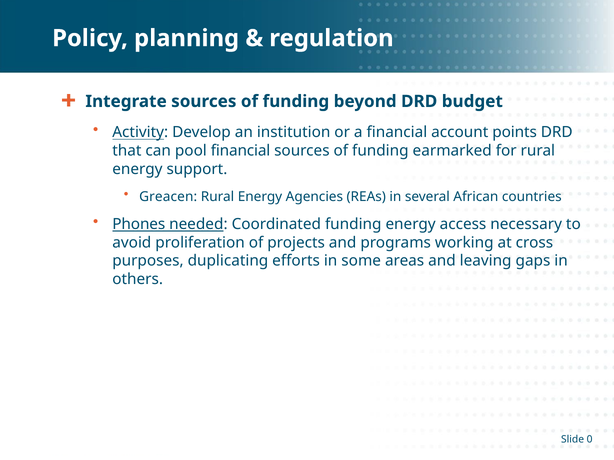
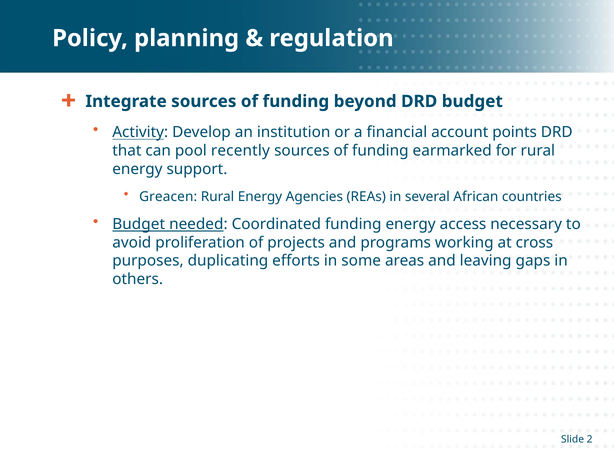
pool financial: financial -> recently
Phones at (139, 224): Phones -> Budget
0: 0 -> 2
